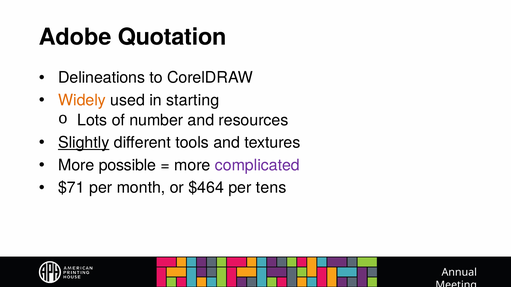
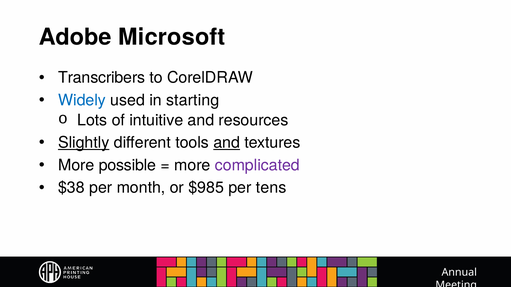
Quotation: Quotation -> Microsoft
Delineations: Delineations -> Transcribers
Widely colour: orange -> blue
number: number -> intuitive
and at (227, 143) underline: none -> present
$71: $71 -> $38
$464: $464 -> $985
